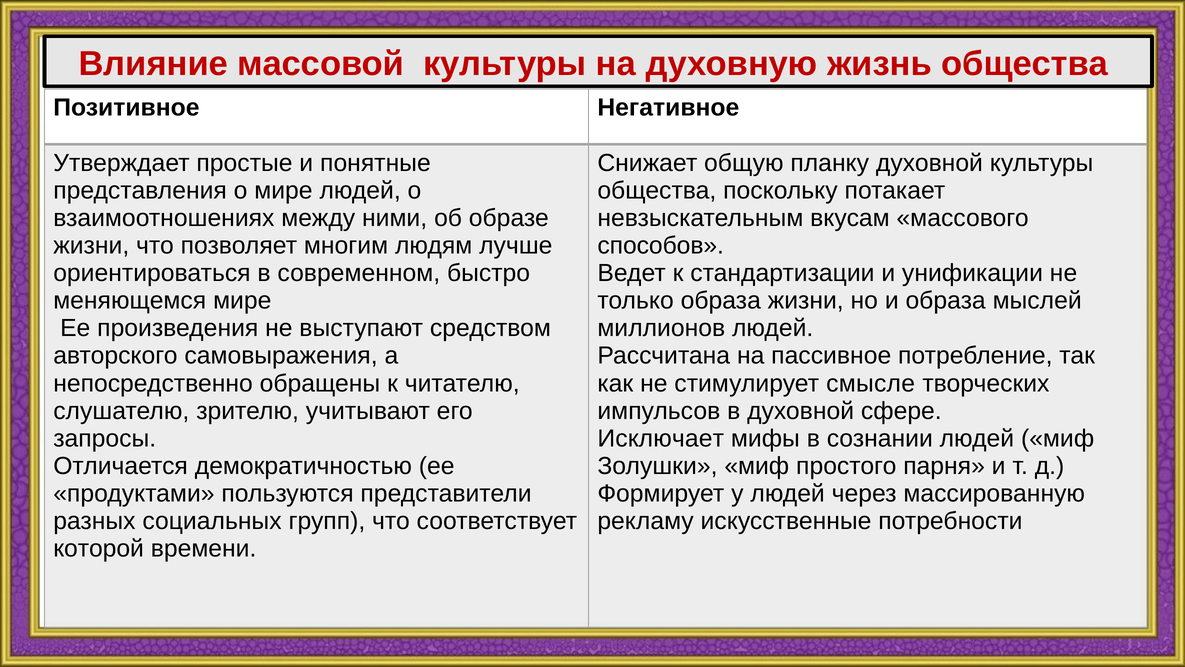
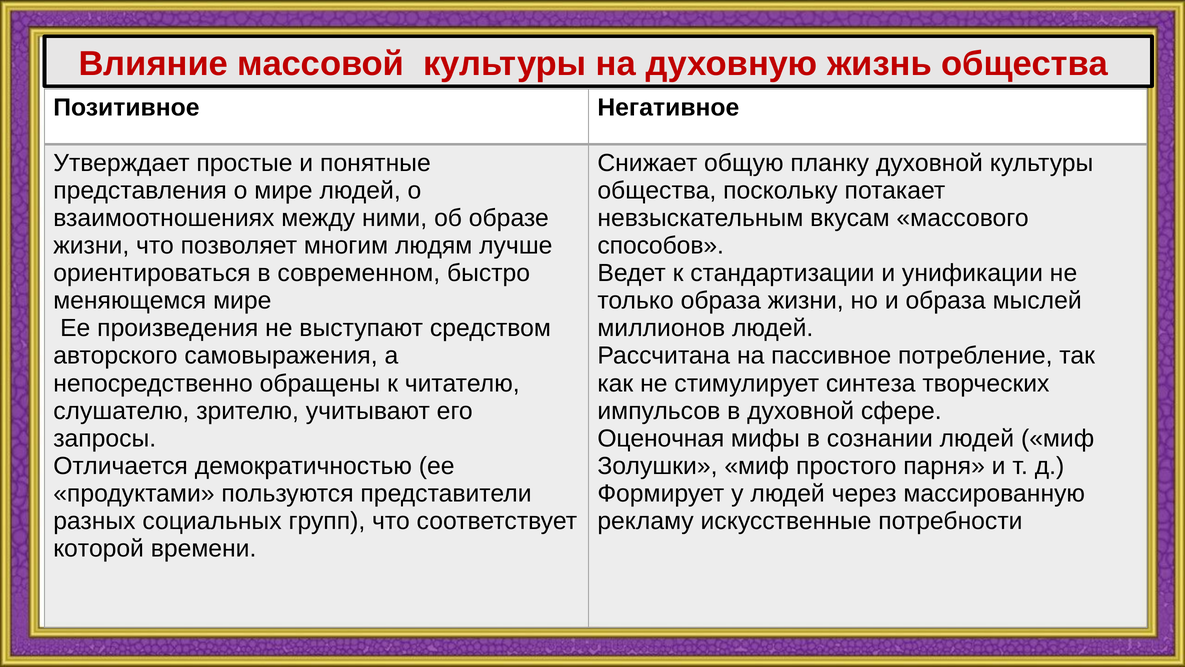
смысле: смысле -> синтеза
Исключает: Исключает -> Оценочная
